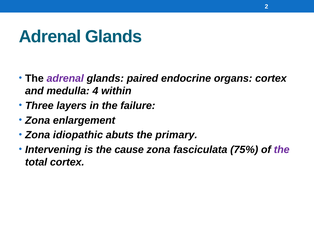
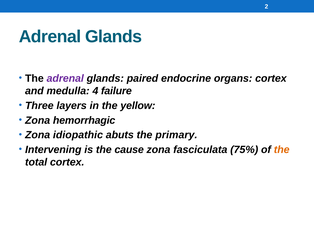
within: within -> failure
failure: failure -> yellow
enlargement: enlargement -> hemorrhagic
the at (282, 149) colour: purple -> orange
